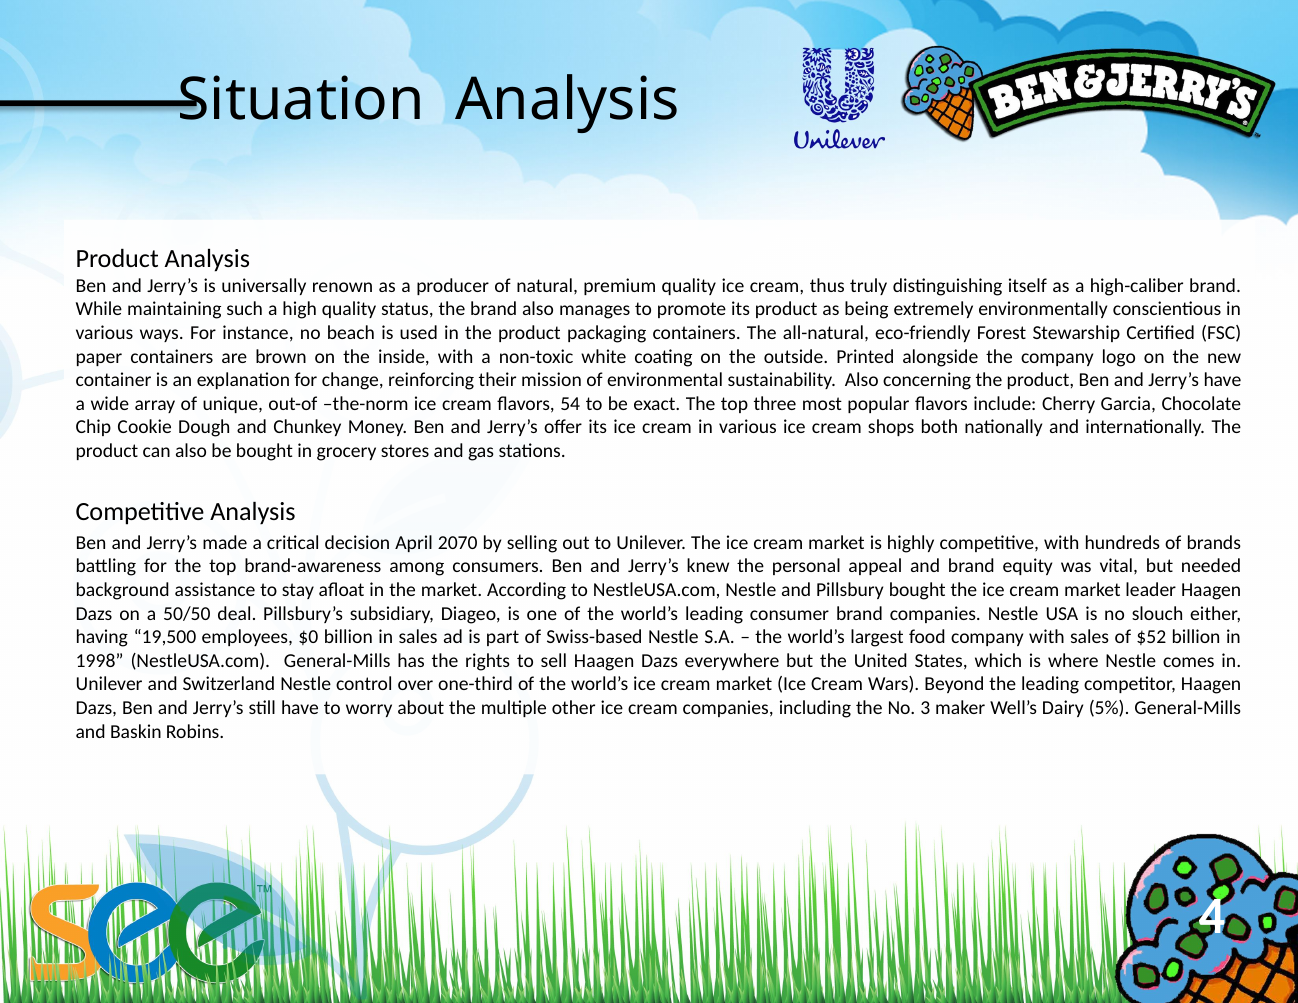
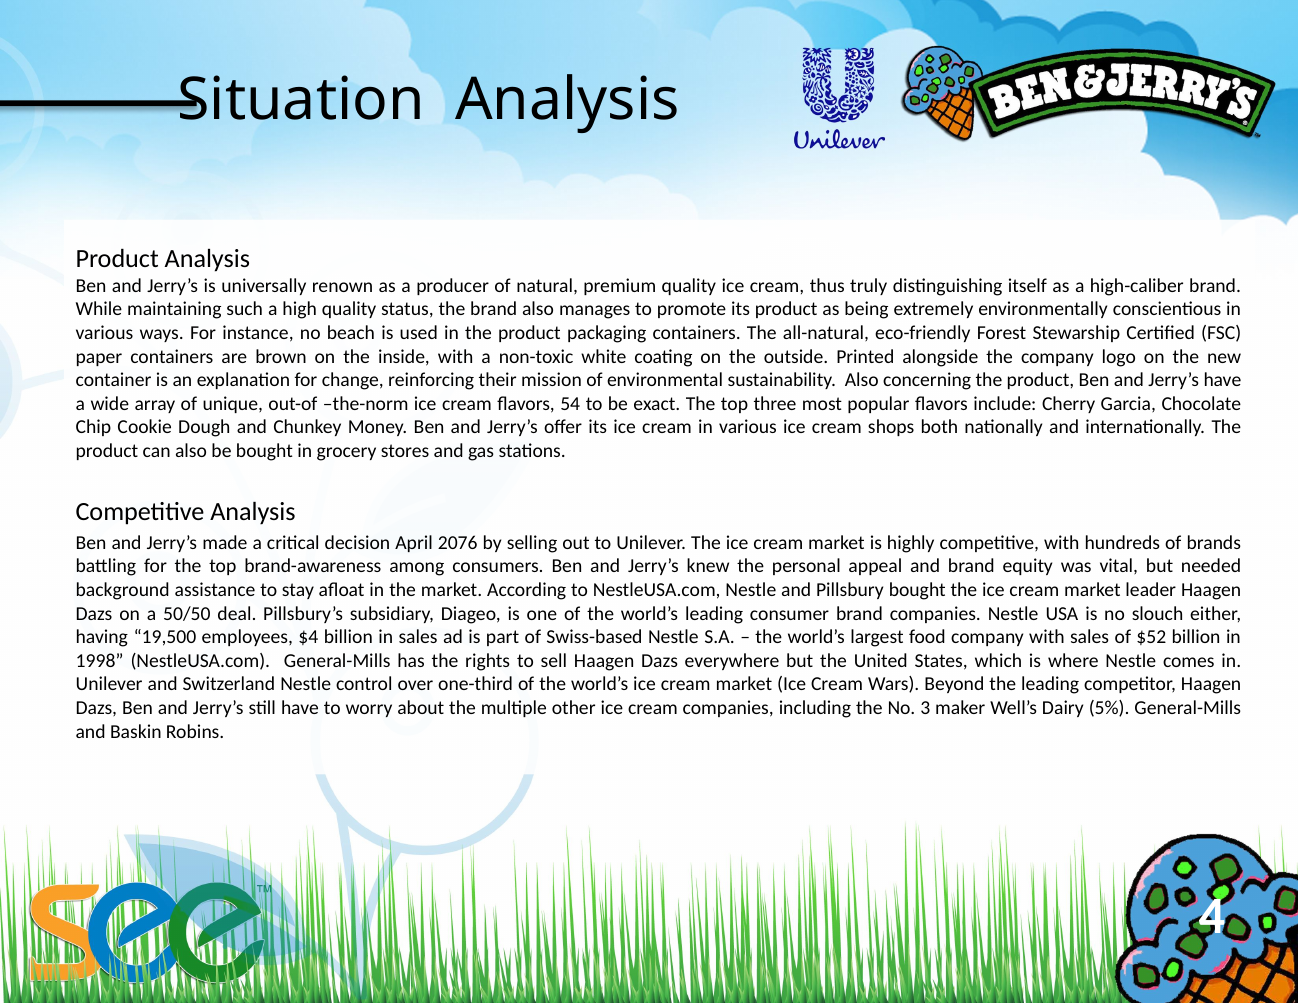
2070: 2070 -> 2076
$0: $0 -> $4
